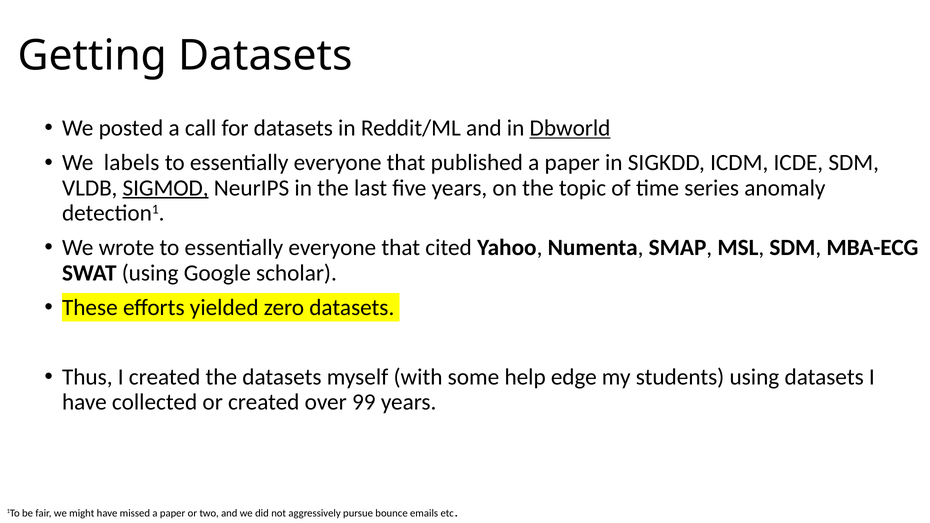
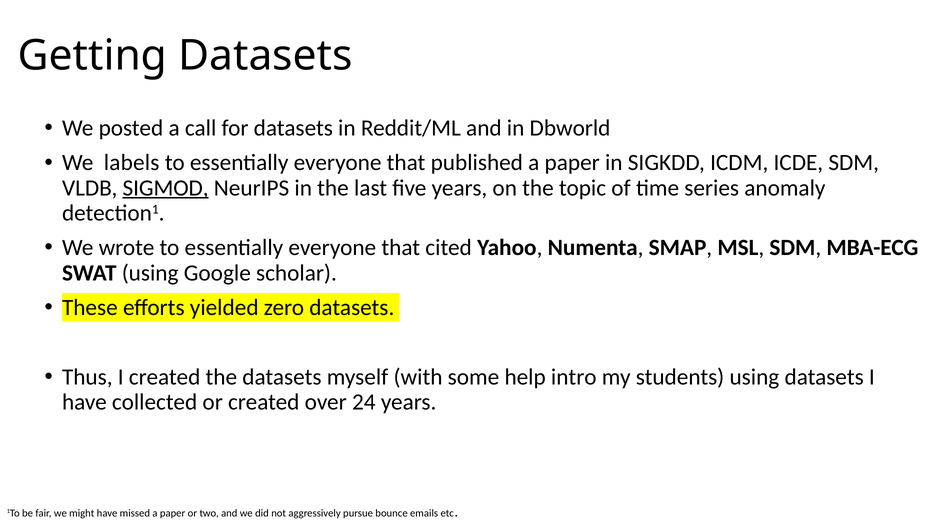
Dbworld underline: present -> none
edge: edge -> intro
99: 99 -> 24
